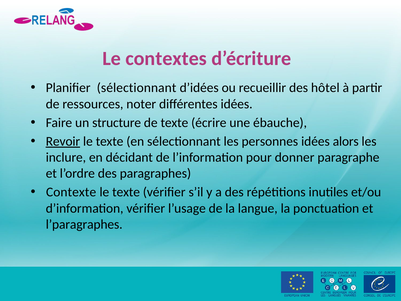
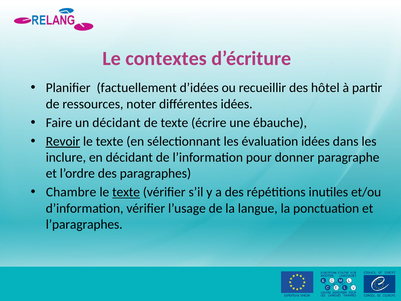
Planifier sélectionnant: sélectionnant -> factuellement
un structure: structure -> décidant
personnes: personnes -> évaluation
alors: alors -> dans
Contexte: Contexte -> Chambre
texte at (126, 192) underline: none -> present
